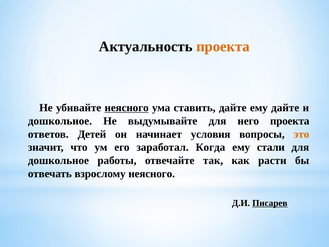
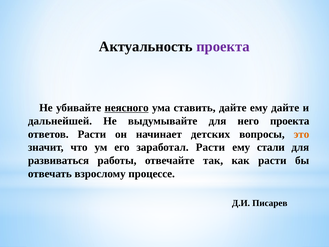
проекта at (223, 46) colour: orange -> purple
дошкольное at (60, 121): дошкольное -> дальнейшей
ответов Детей: Детей -> Расти
условия: условия -> детских
заработал Когда: Когда -> Расти
дошкольное at (58, 160): дошкольное -> развиваться
взрослому неясного: неясного -> процессе
Писарев underline: present -> none
